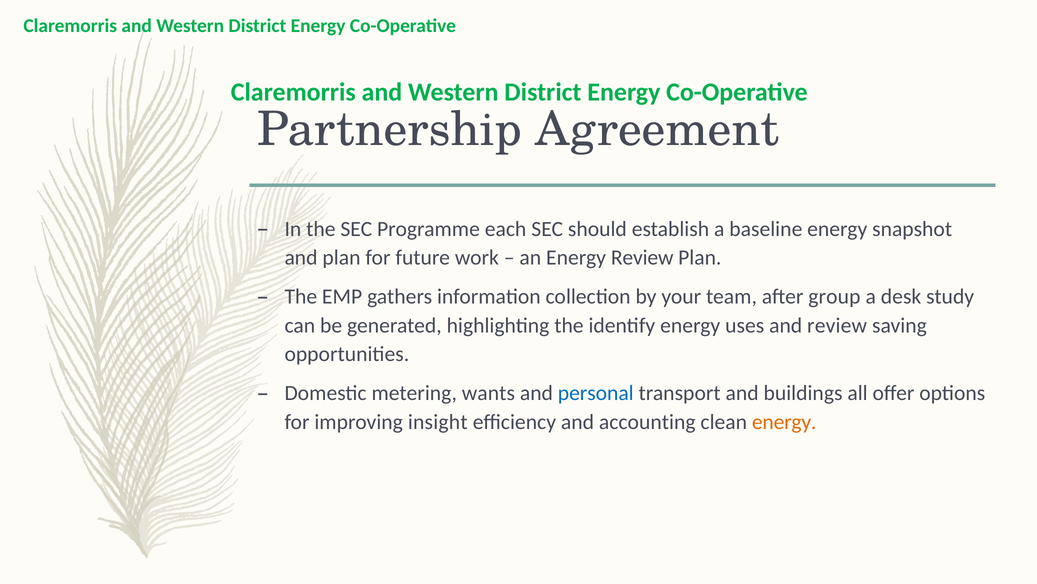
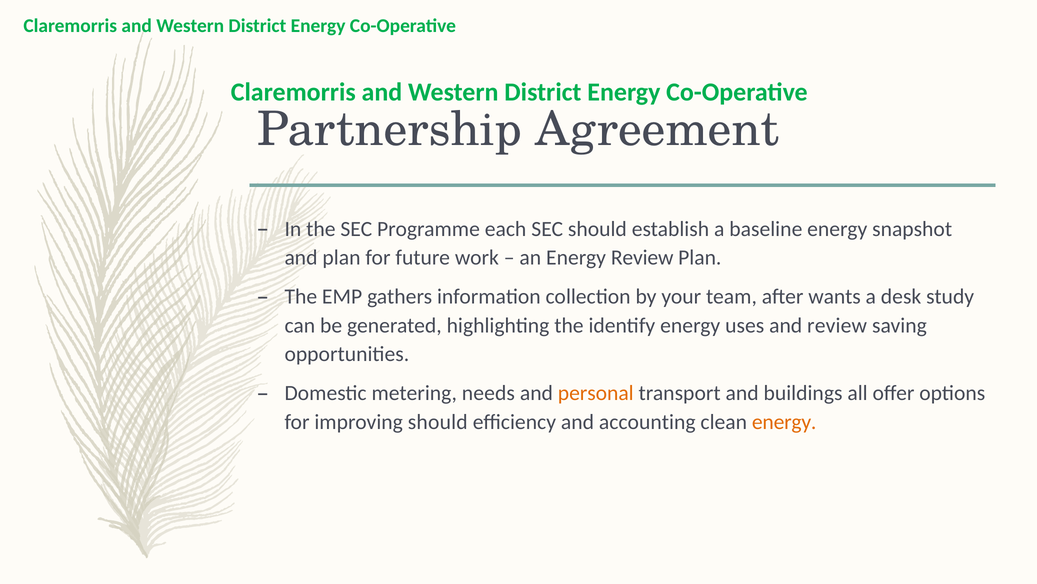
group: group -> wants
wants: wants -> needs
personal colour: blue -> orange
improving insight: insight -> should
